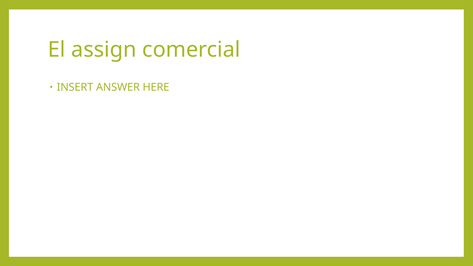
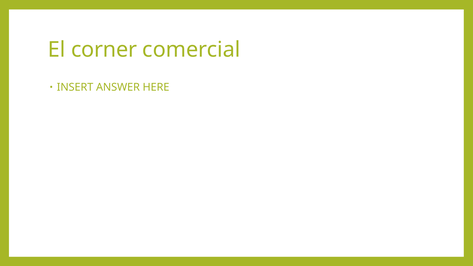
assign: assign -> corner
